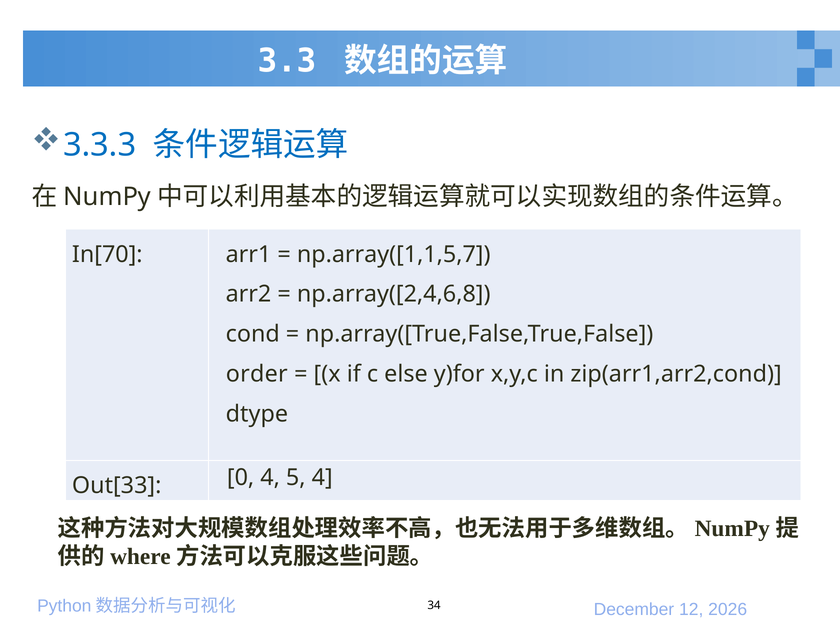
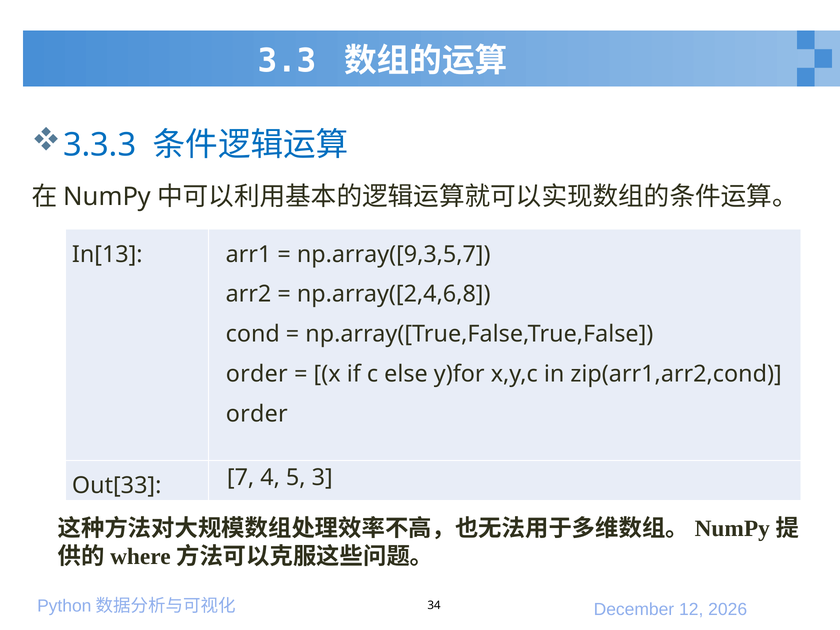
In[70: In[70 -> In[13
np.array([1,1,5,7: np.array([1,1,5,7 -> np.array([9,3,5,7
dtype at (257, 414): dtype -> order
0: 0 -> 7
5 4: 4 -> 3
